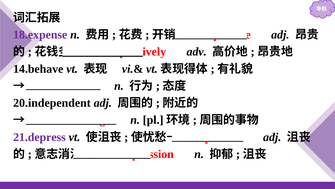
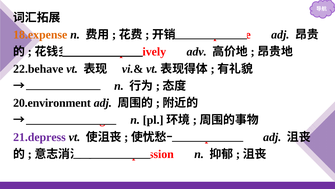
18.expense colour: purple -> orange
14.behave: 14.behave -> 22.behave
20.independent: 20.independent -> 20.environment
